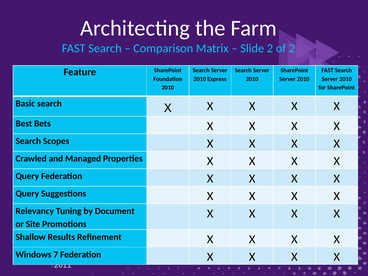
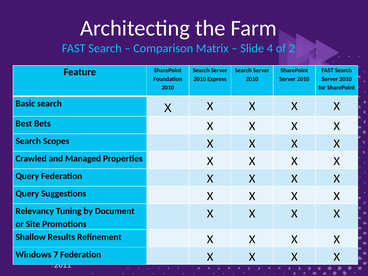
Slide 2: 2 -> 4
